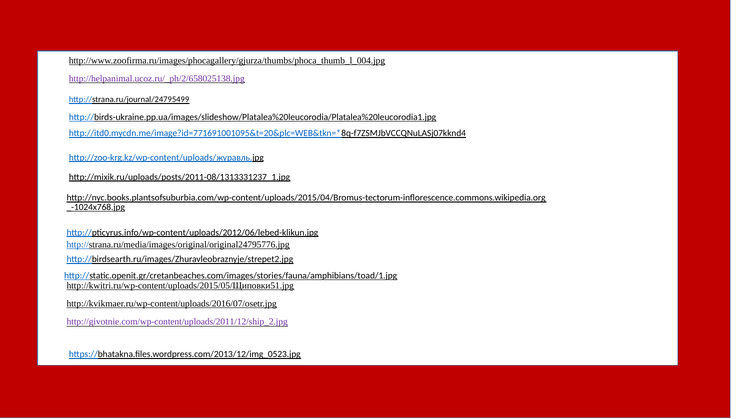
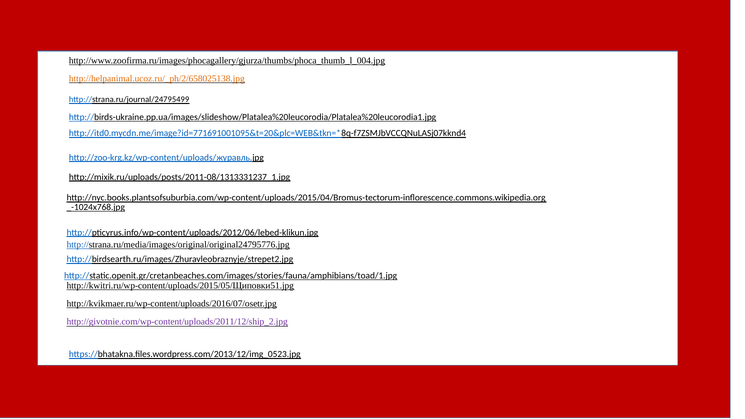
http://helpanimal.ucoz.ru/_ph/2/658025138.jpg colour: purple -> orange
